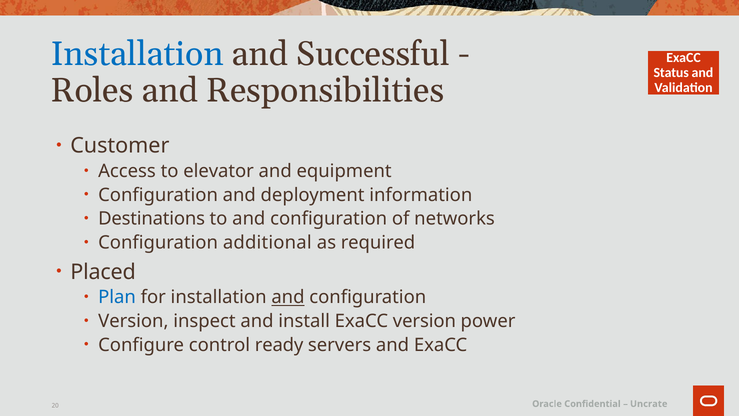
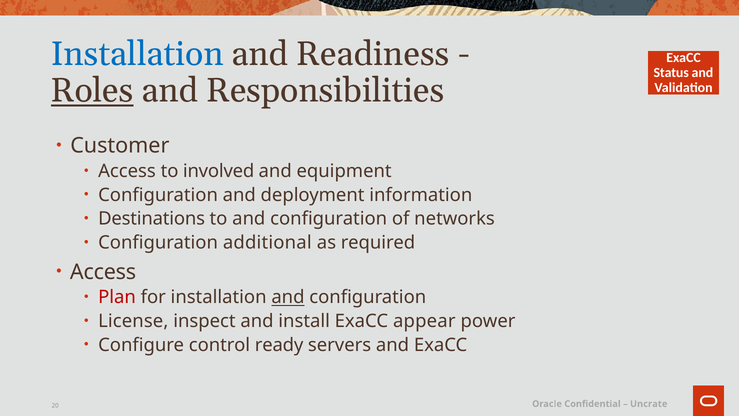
Successful: Successful -> Readiness
Roles underline: none -> present
elevator: elevator -> involved
Placed at (103, 272): Placed -> Access
Plan colour: blue -> red
Version at (133, 321): Version -> License
ExaCC version: version -> appear
